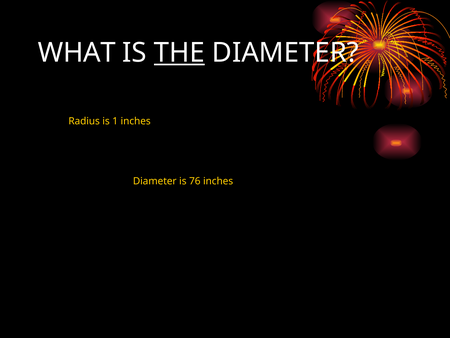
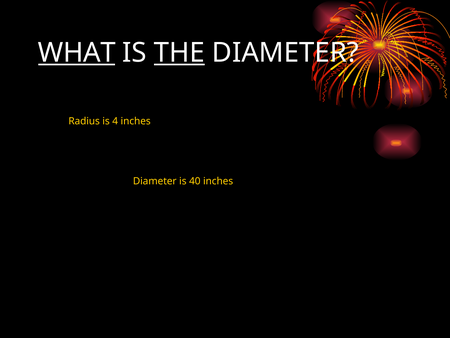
WHAT underline: none -> present
1: 1 -> 4
76: 76 -> 40
